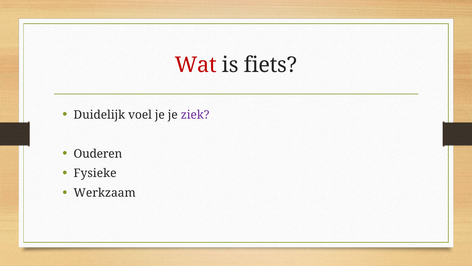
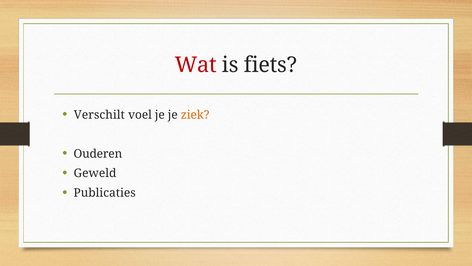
Duidelijk: Duidelijk -> Verschilt
ziek colour: purple -> orange
Fysieke: Fysieke -> Geweld
Werkzaam: Werkzaam -> Publicaties
